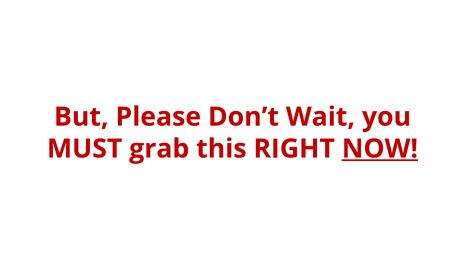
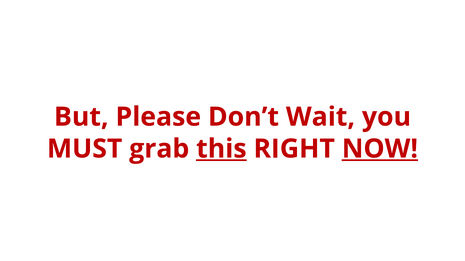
this underline: none -> present
